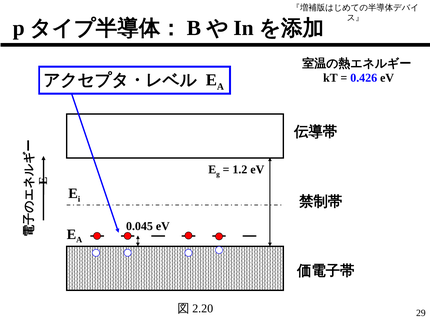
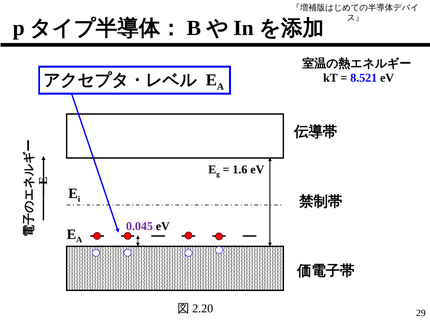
0.426: 0.426 -> 8.521
1.2: 1.2 -> 1.6
0.045 colour: black -> purple
